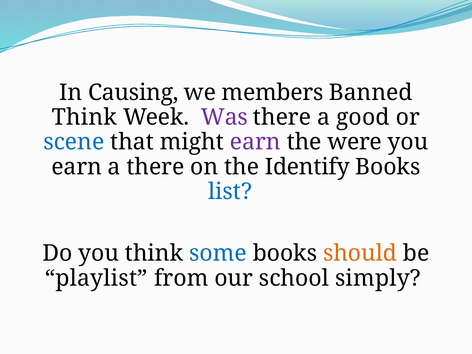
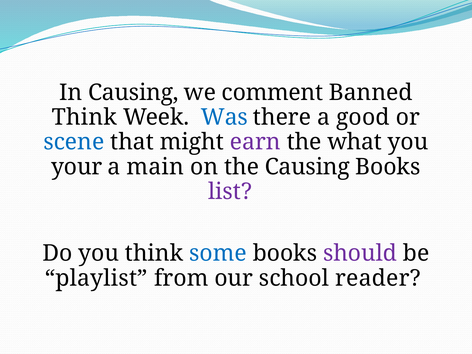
members: members -> comment
Was colour: purple -> blue
were: were -> what
earn at (77, 167): earn -> your
a there: there -> main
the Identify: Identify -> Causing
list colour: blue -> purple
should colour: orange -> purple
simply: simply -> reader
